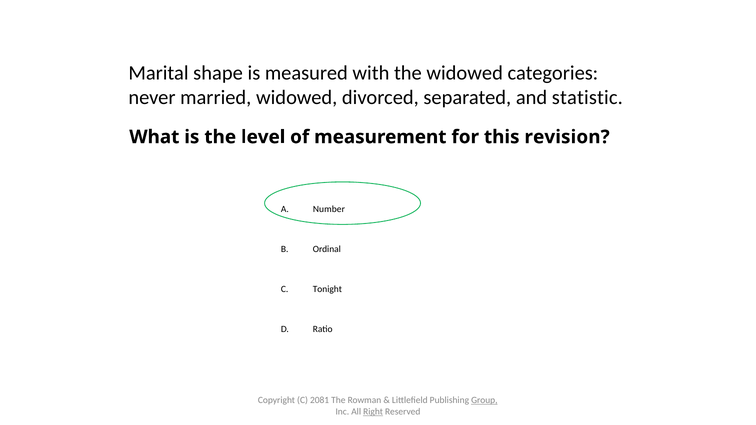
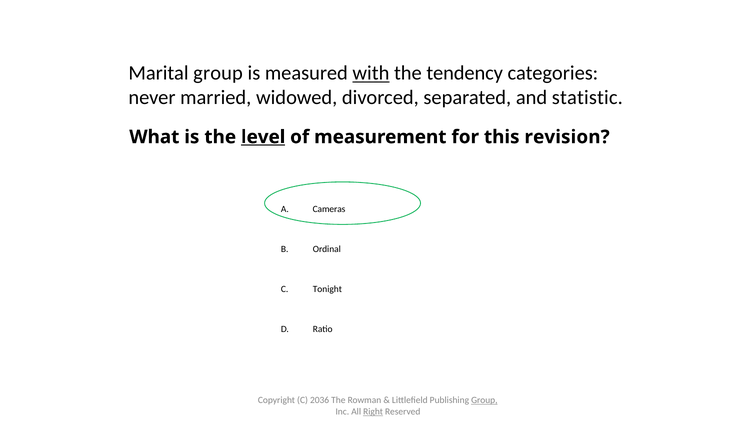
Marital shape: shape -> group
with underline: none -> present
the widowed: widowed -> tendency
level underline: none -> present
Number: Number -> Cameras
2081: 2081 -> 2036
